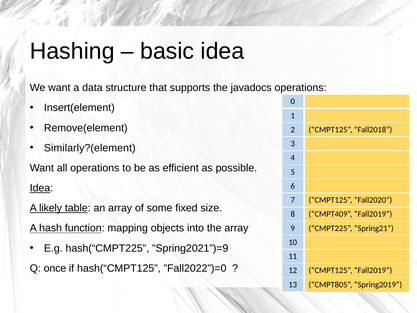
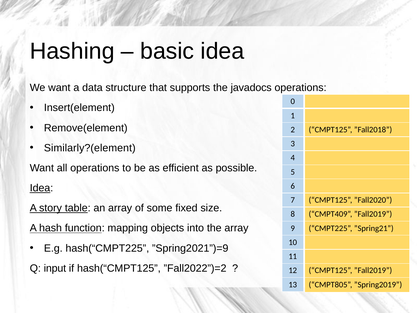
likely: likely -> story
once: once -> input
”Fall2022”)=0: ”Fall2022”)=0 -> ”Fall2022”)=2
